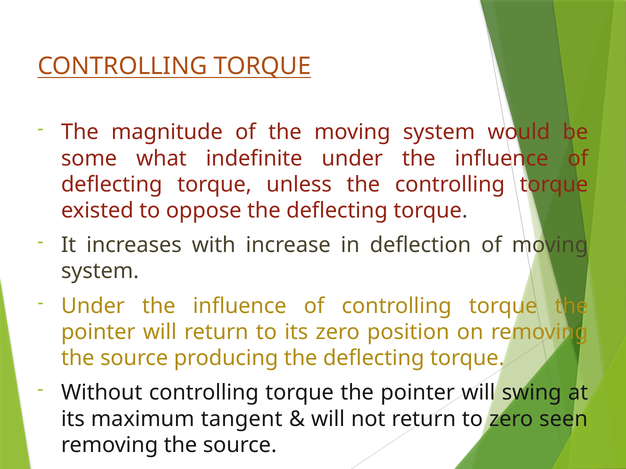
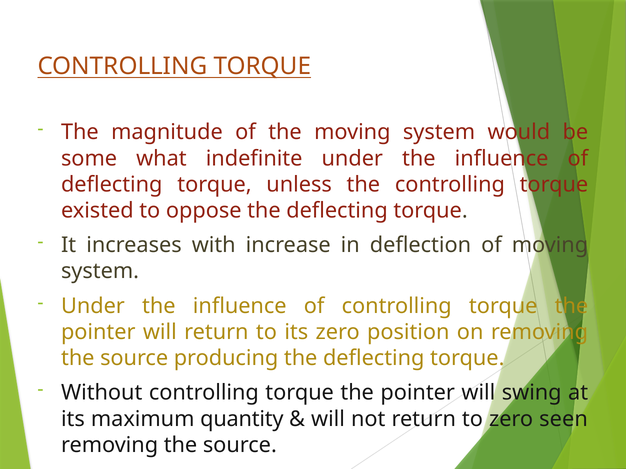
tangent: tangent -> quantity
